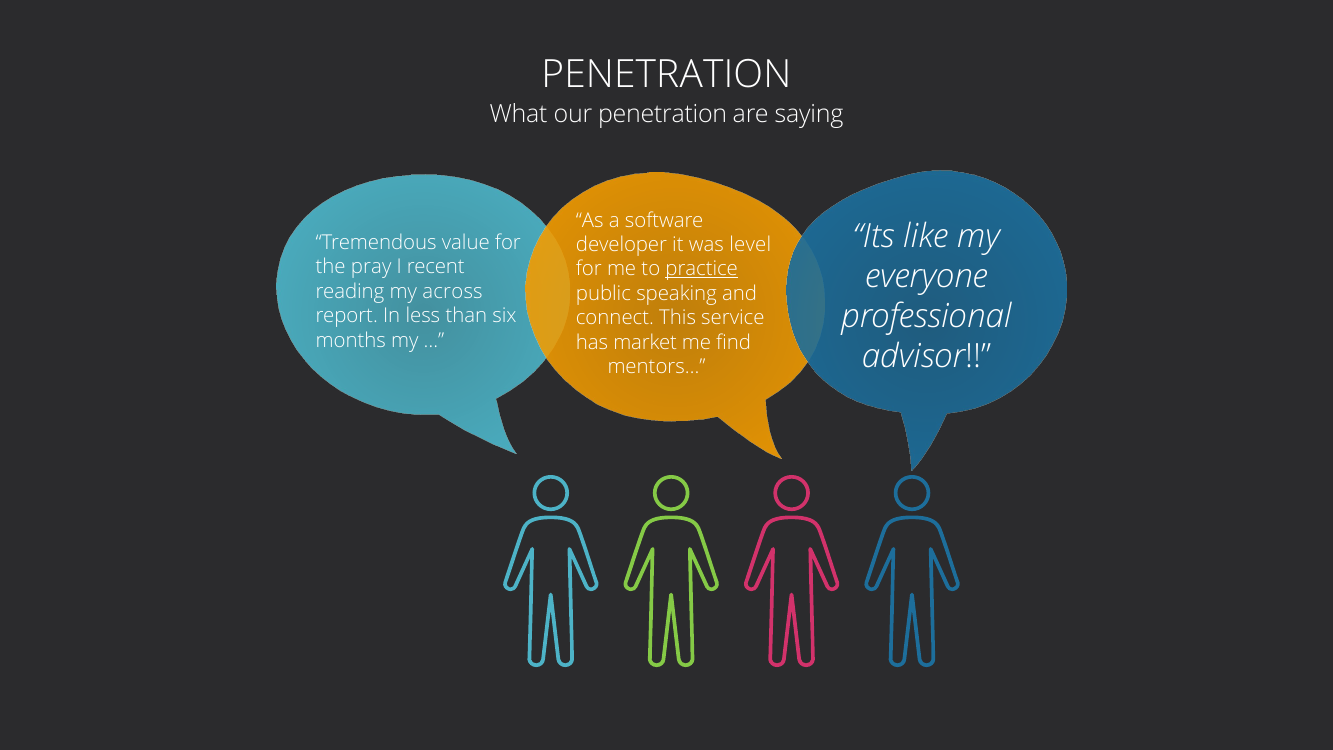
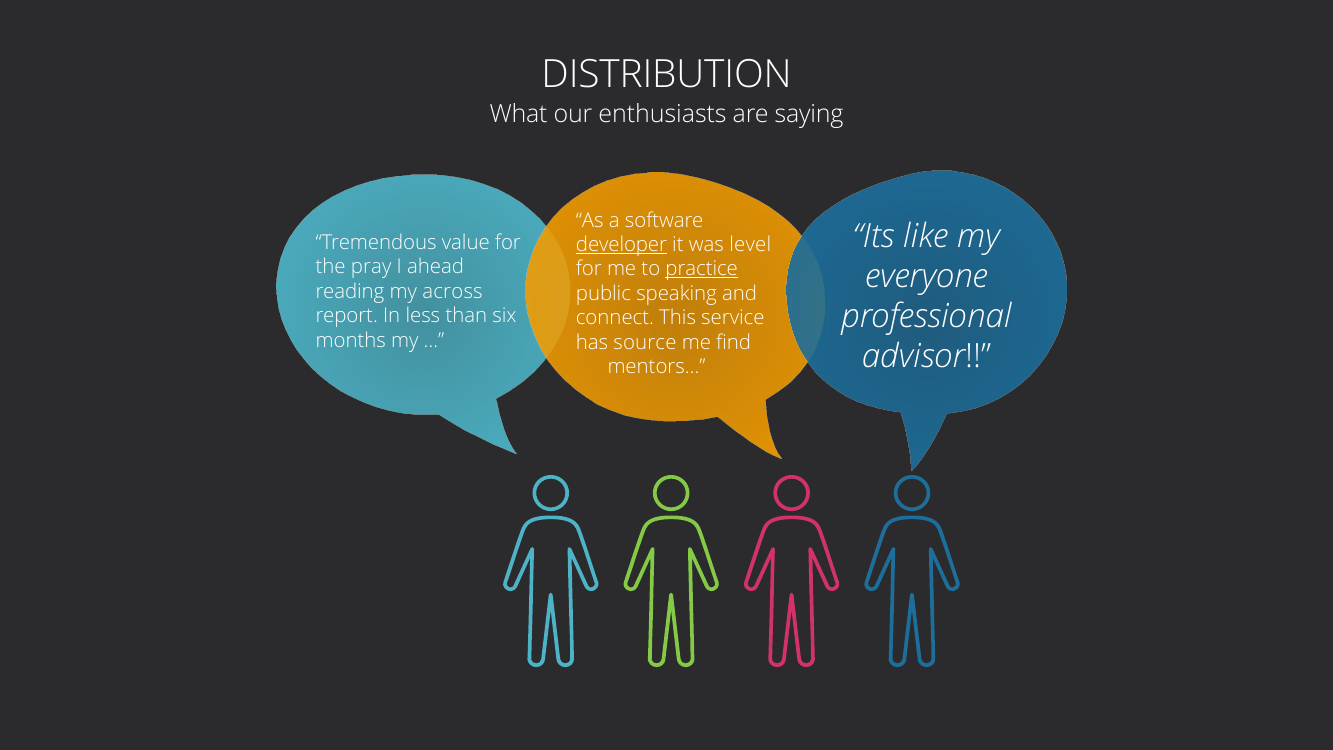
PENETRATION at (666, 75): PENETRATION -> DISTRIBUTION
our penetration: penetration -> enthusiasts
developer underline: none -> present
recent: recent -> ahead
market: market -> source
